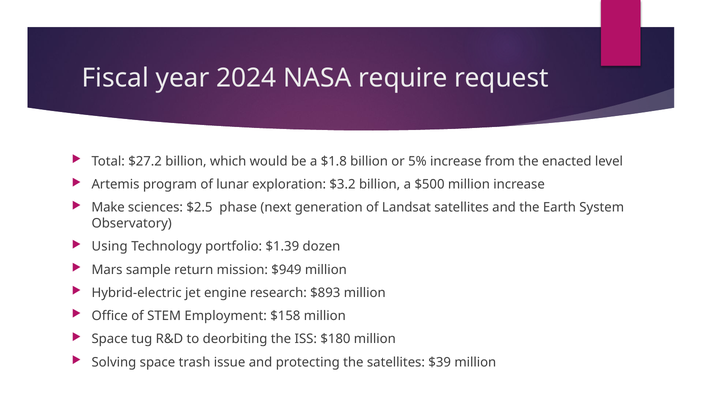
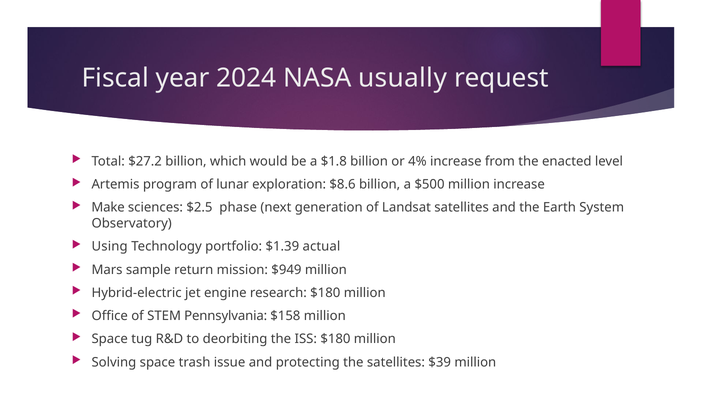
require: require -> usually
5%: 5% -> 4%
$3.2: $3.2 -> $8.6
dozen: dozen -> actual
research $893: $893 -> $180
Employment: Employment -> Pennsylvania
